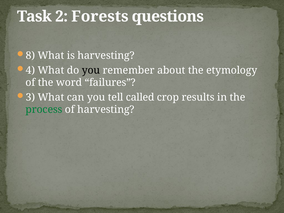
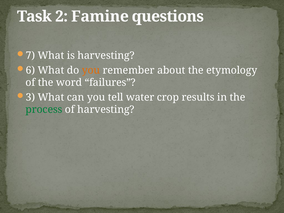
Forests: Forests -> Famine
8: 8 -> 7
4: 4 -> 6
you at (91, 70) colour: black -> orange
called: called -> water
